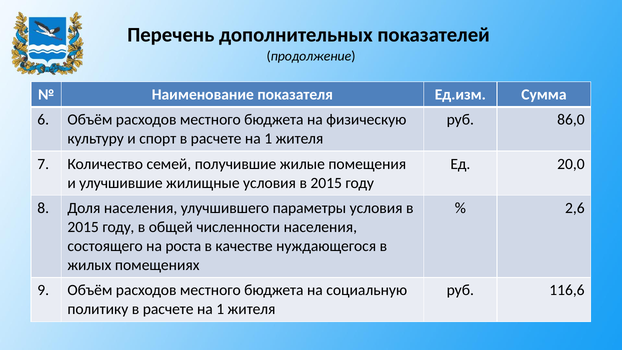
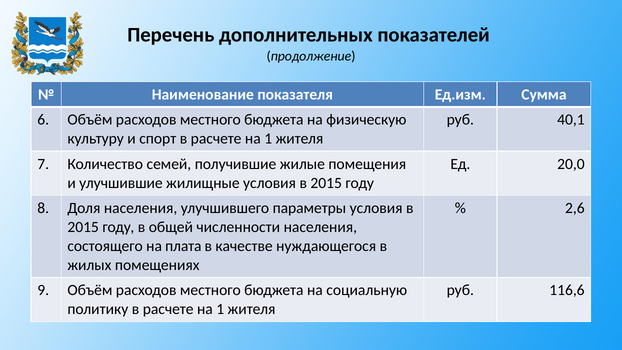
86,0: 86,0 -> 40,1
роста: роста -> плата
